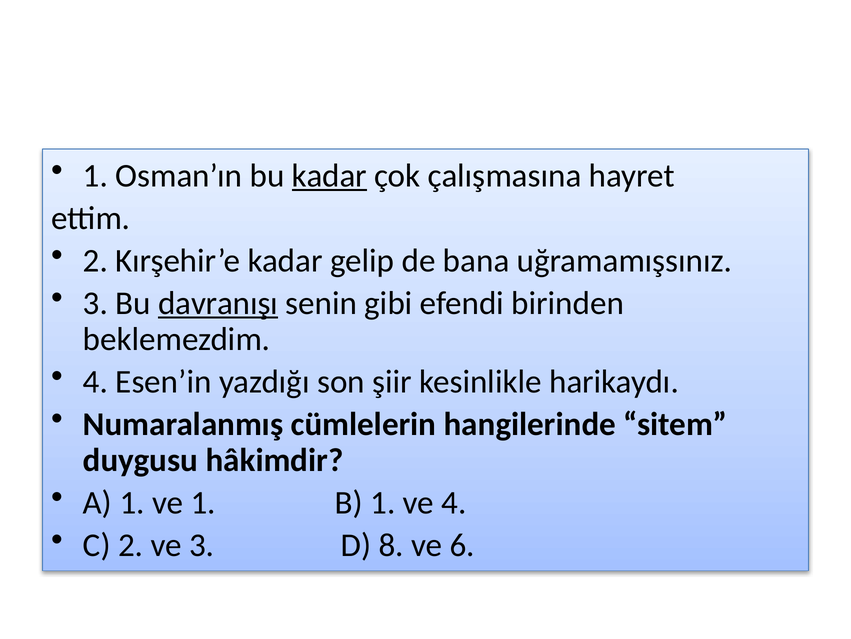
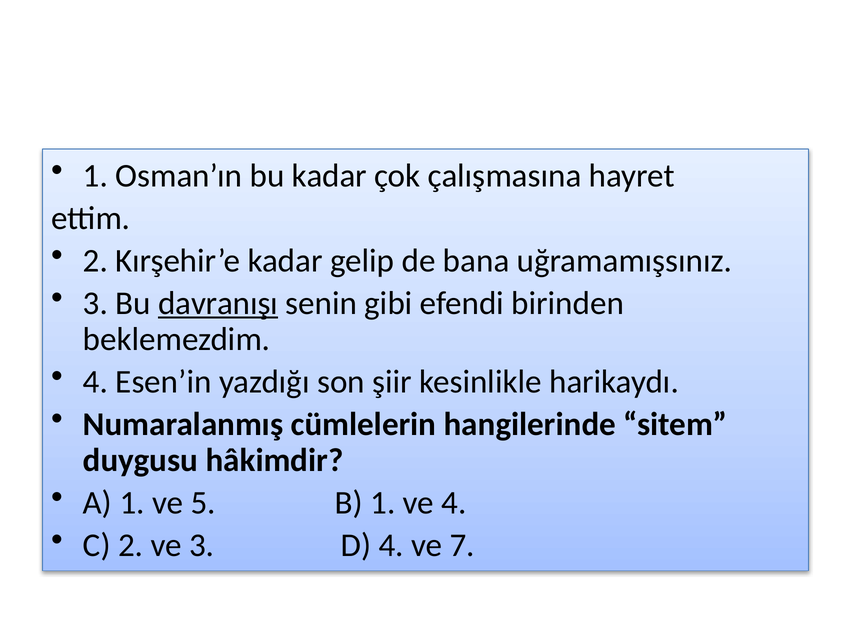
kadar at (329, 175) underline: present -> none
ve 1: 1 -> 5
D 8: 8 -> 4
6: 6 -> 7
